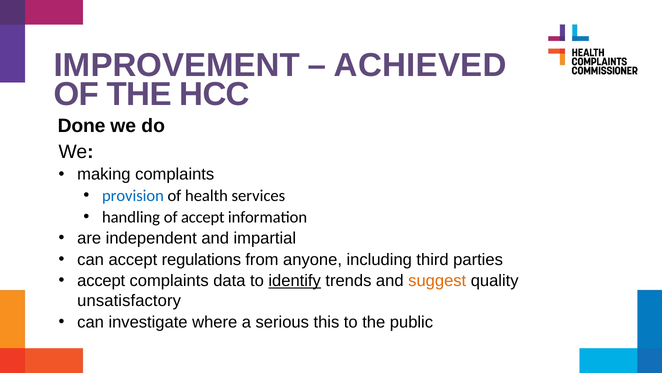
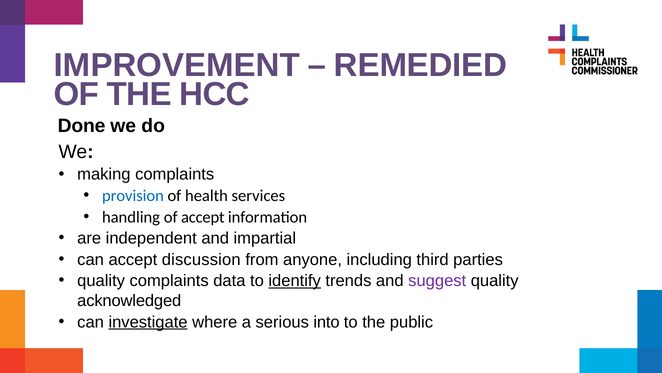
ACHIEVED: ACHIEVED -> REMEDIED
regulations: regulations -> discussion
accept at (101, 280): accept -> quality
suggest colour: orange -> purple
unsatisfactory: unsatisfactory -> acknowledged
investigate underline: none -> present
this: this -> into
